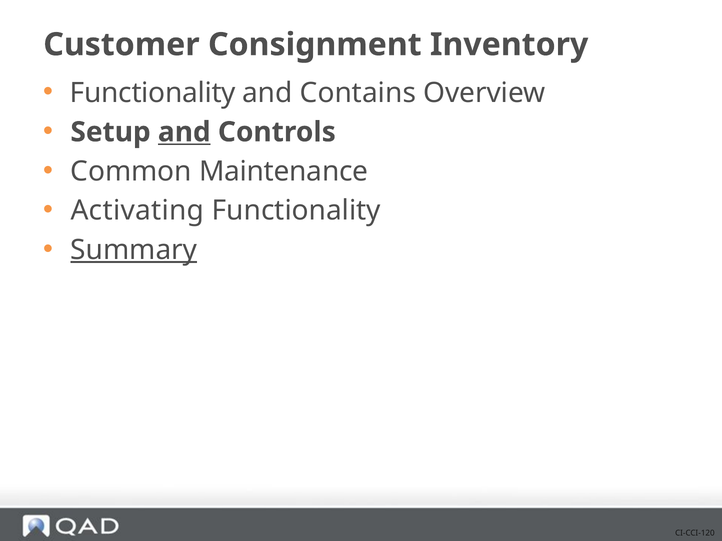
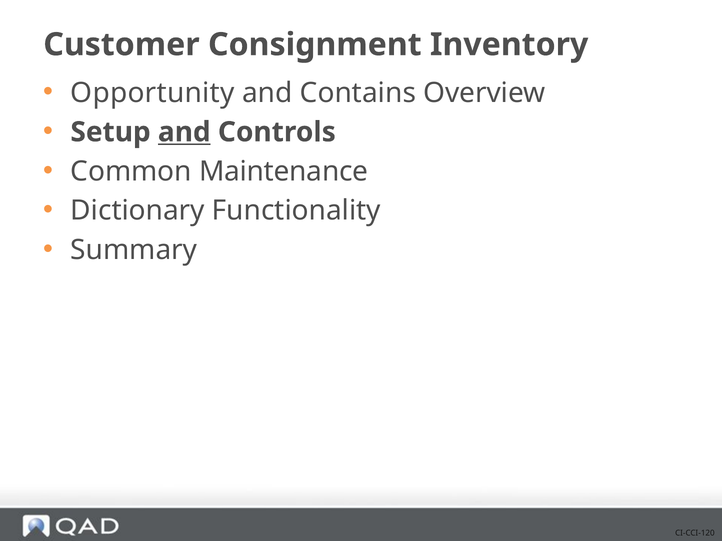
Functionality at (153, 93): Functionality -> Opportunity
Activating: Activating -> Dictionary
Summary underline: present -> none
